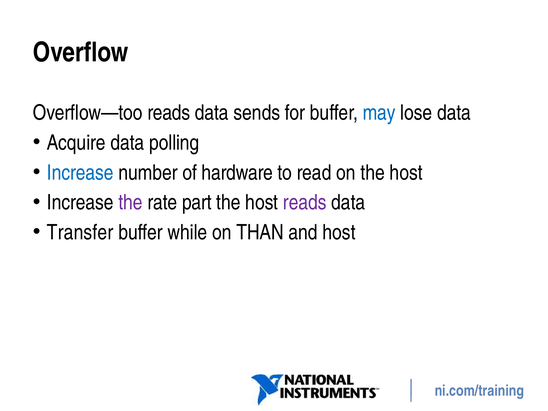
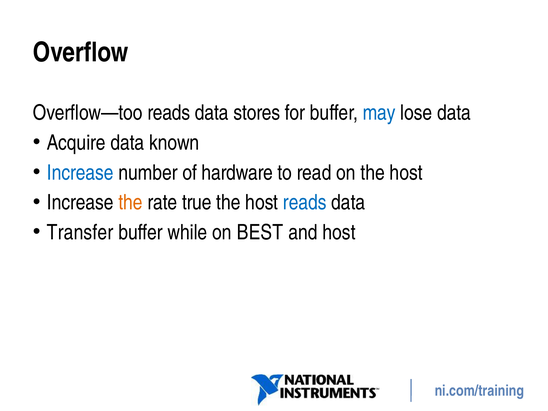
sends: sends -> stores
polling: polling -> known
the at (131, 203) colour: purple -> orange
part: part -> true
reads at (305, 203) colour: purple -> blue
THAN: THAN -> BEST
